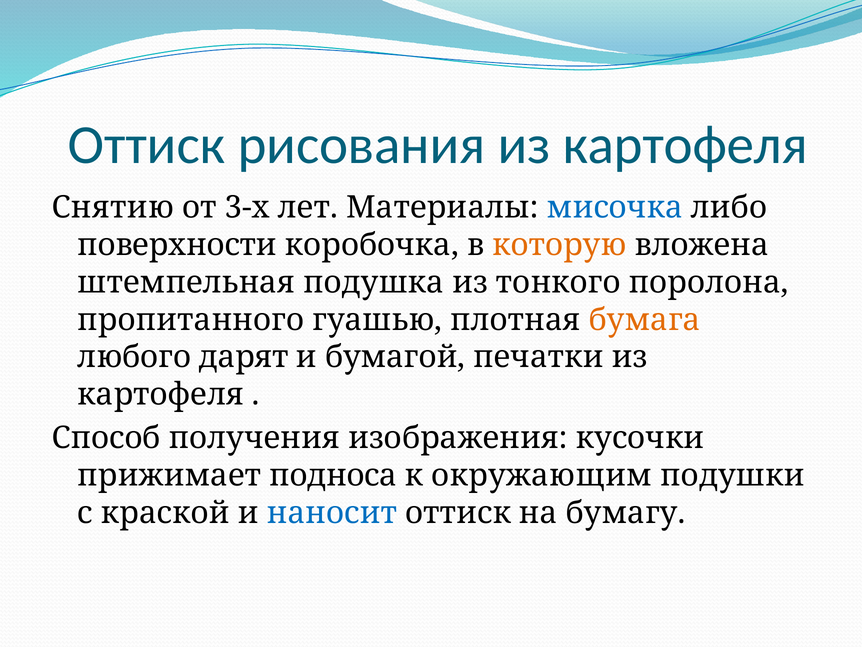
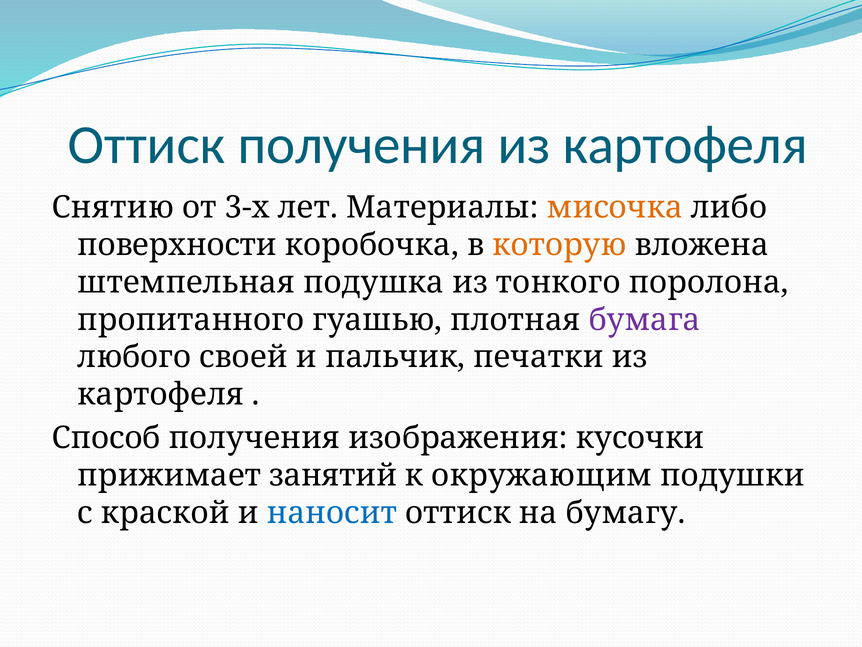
Оттиск рисования: рисования -> получения
мисочка colour: blue -> orange
бумага colour: orange -> purple
дарят: дарят -> своей
бумагой: бумагой -> пальчик
подноса: подноса -> занятий
